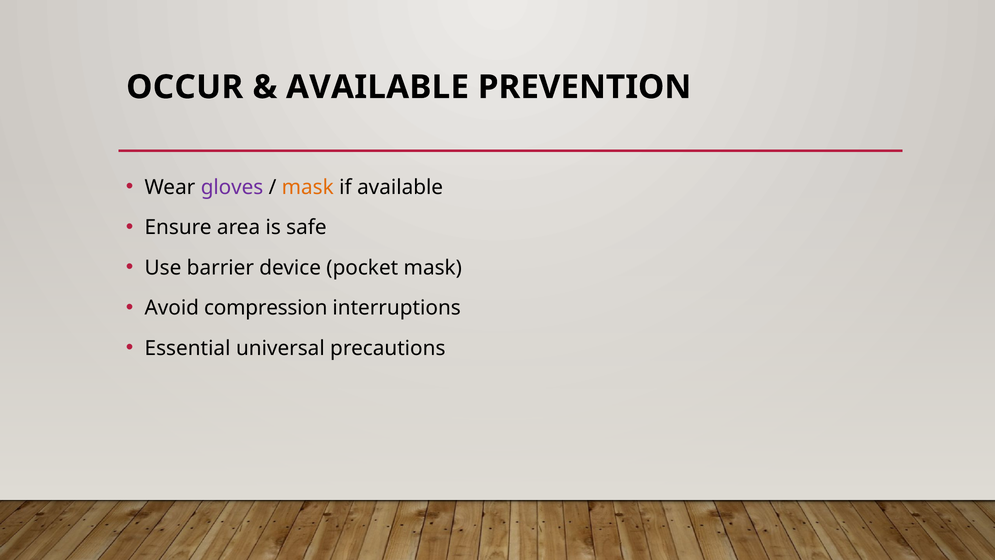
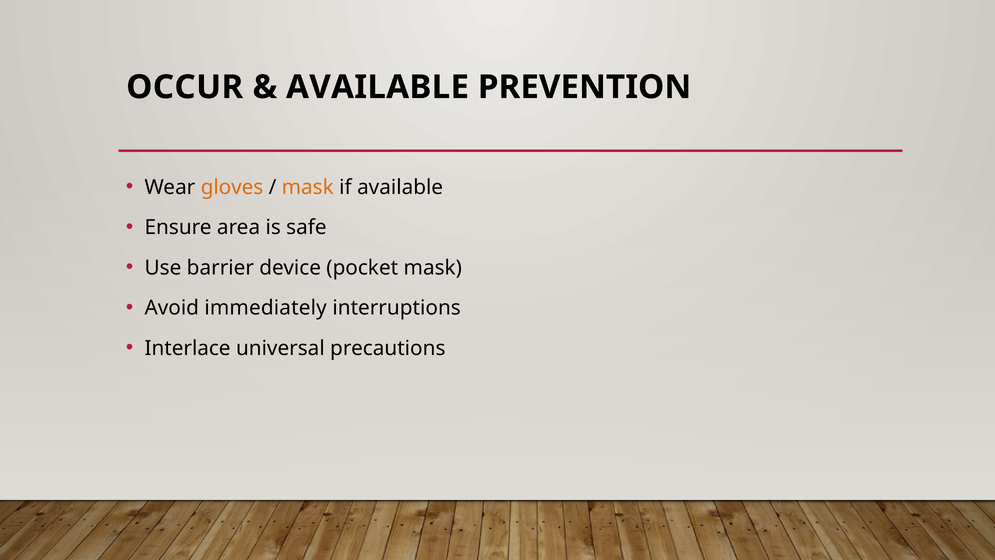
gloves colour: purple -> orange
compression: compression -> immediately
Essential: Essential -> Interlace
